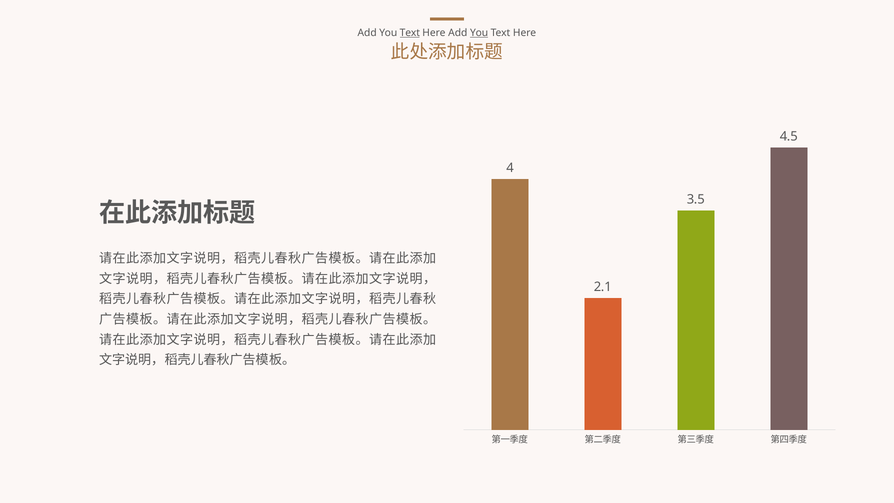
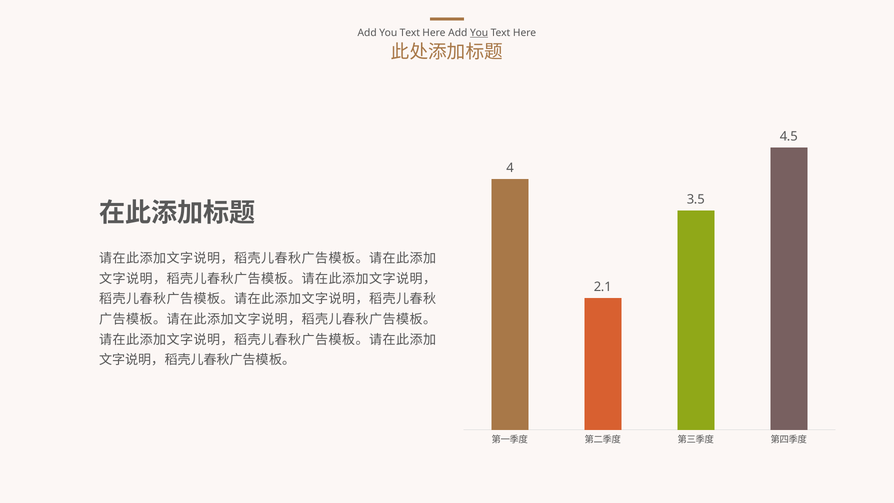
Text at (410, 33) underline: present -> none
